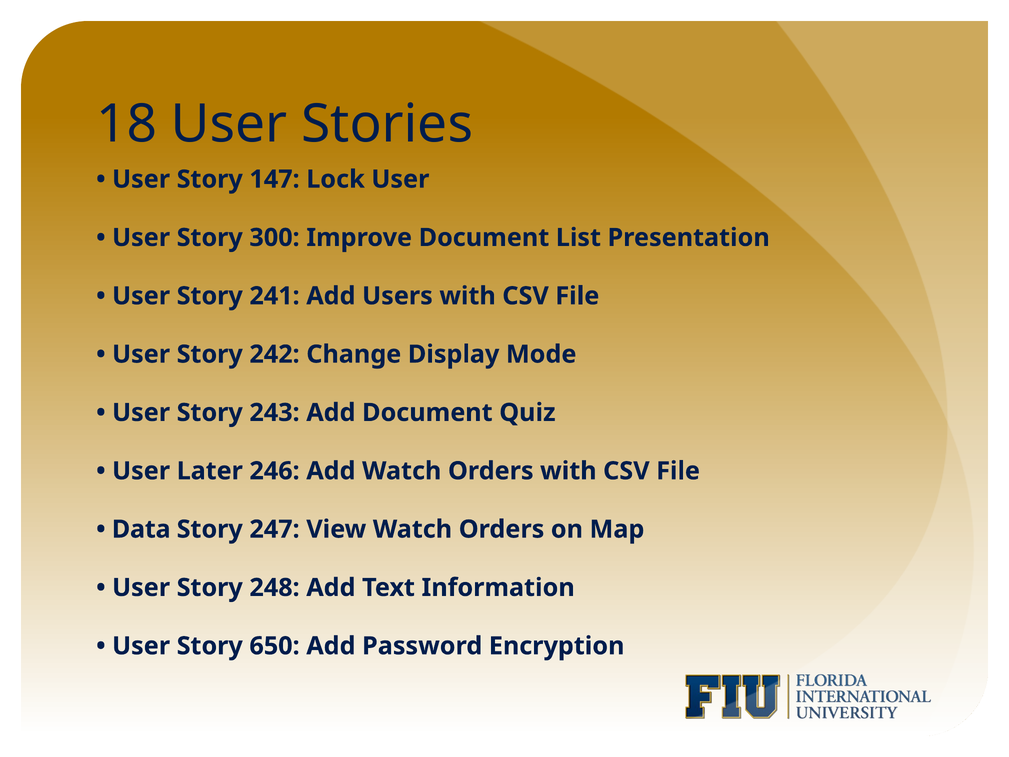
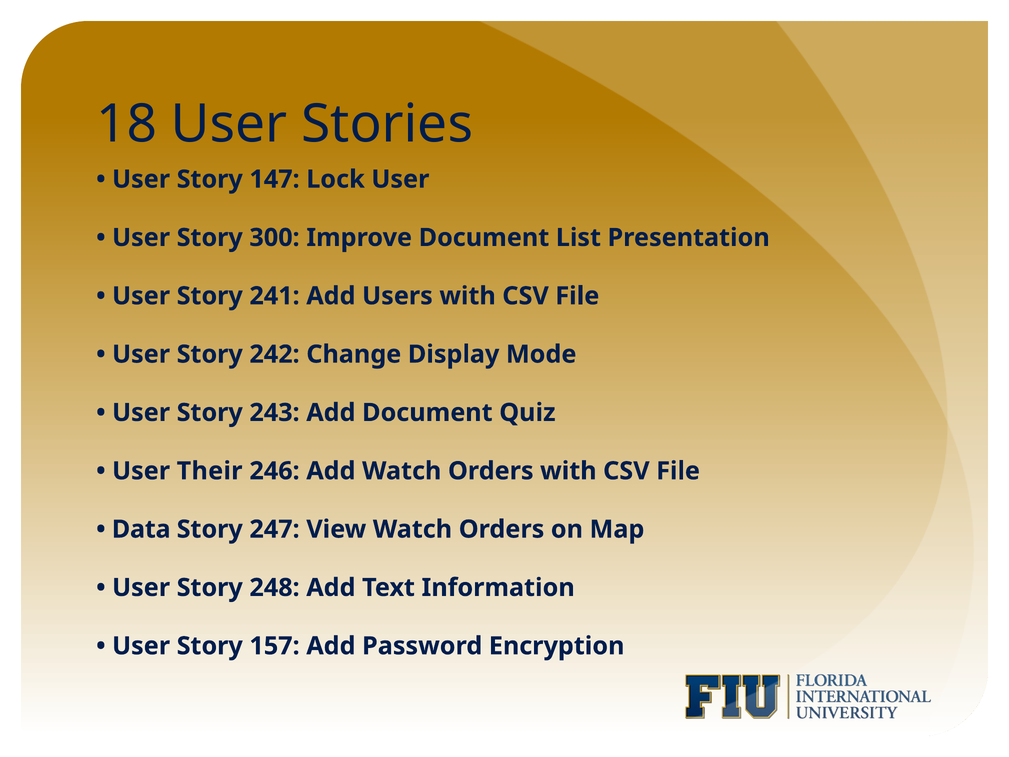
Later: Later -> Their
650: 650 -> 157
